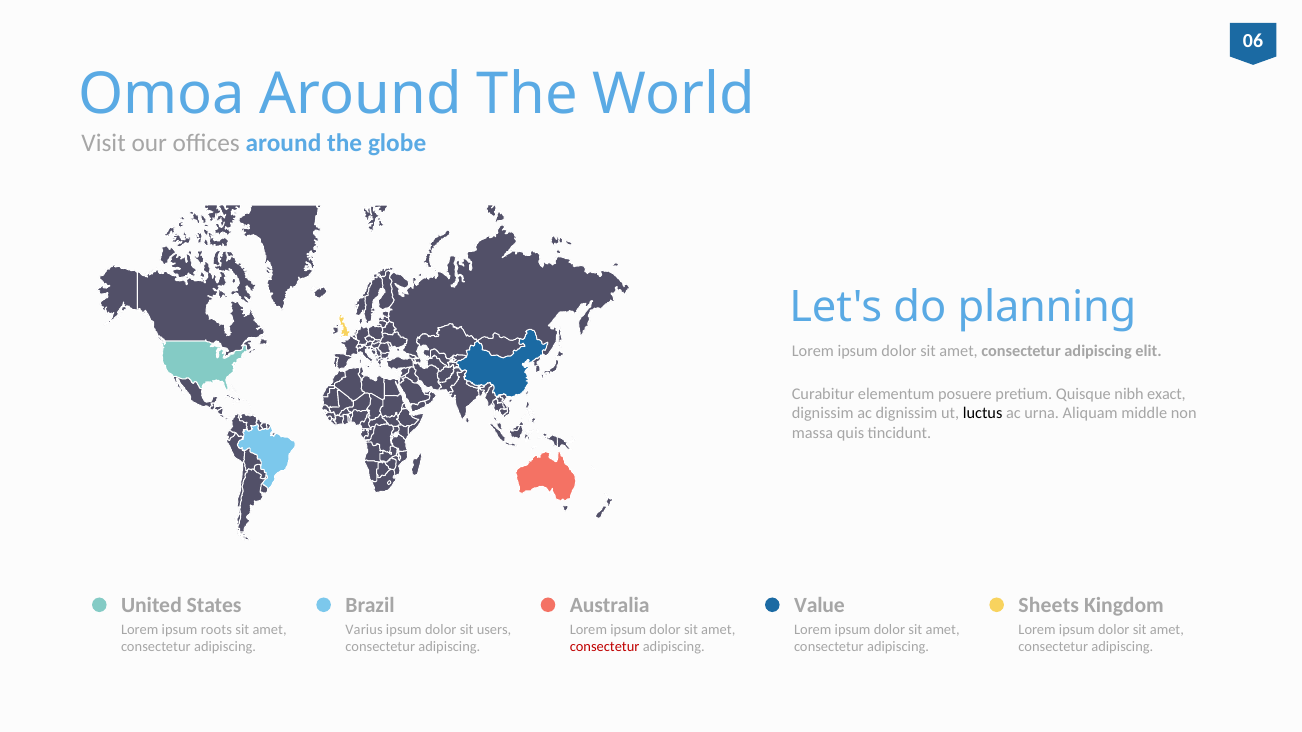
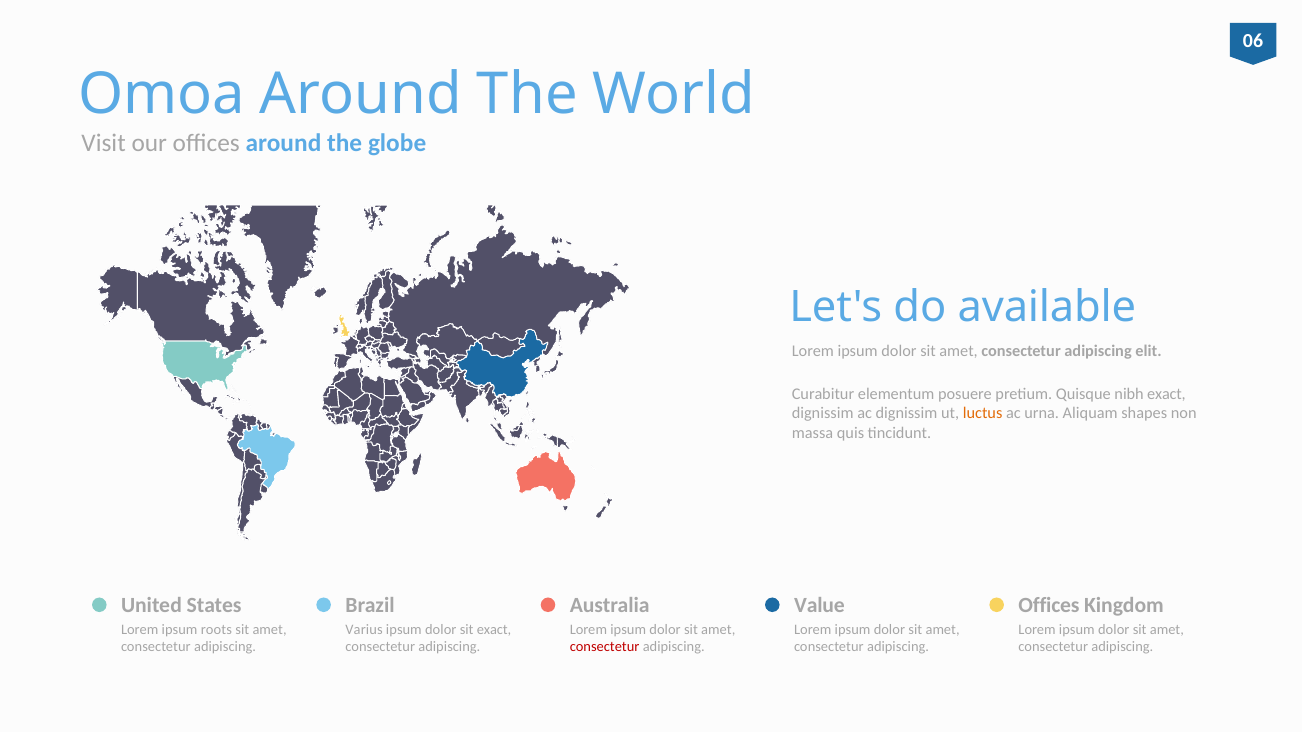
planning: planning -> available
luctus colour: black -> orange
middle: middle -> shapes
Sheets at (1049, 606): Sheets -> Offices
sit users: users -> exact
